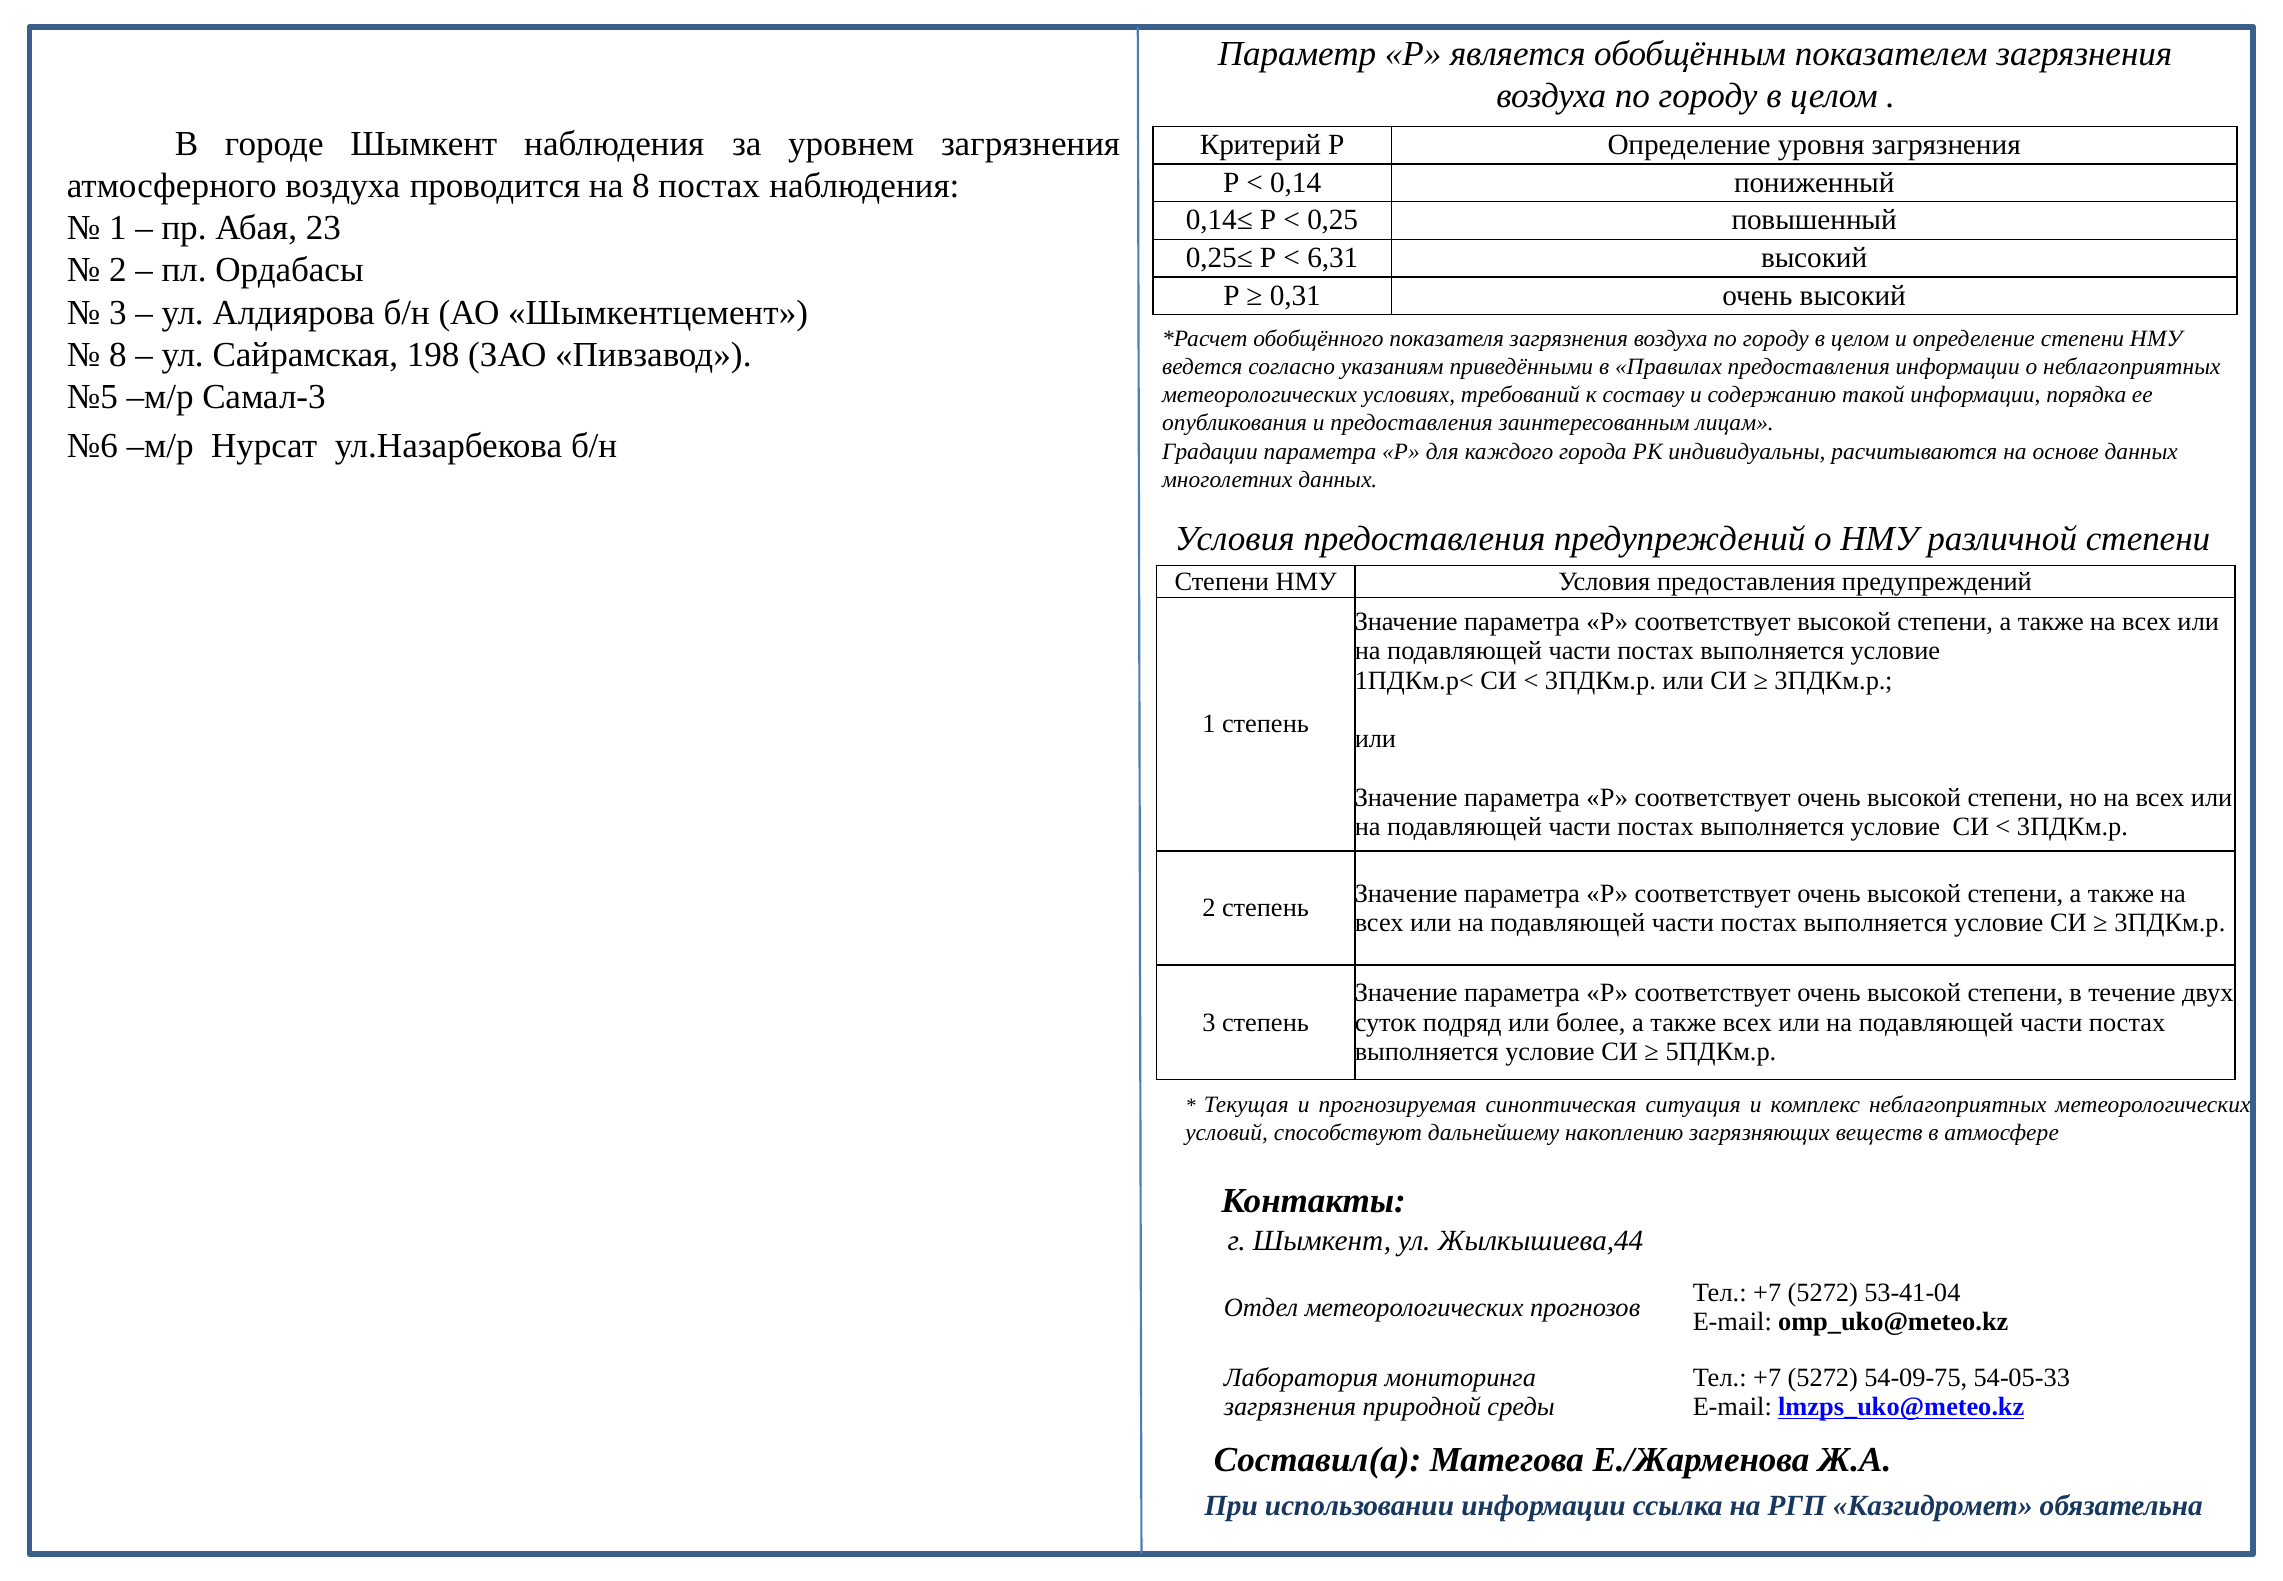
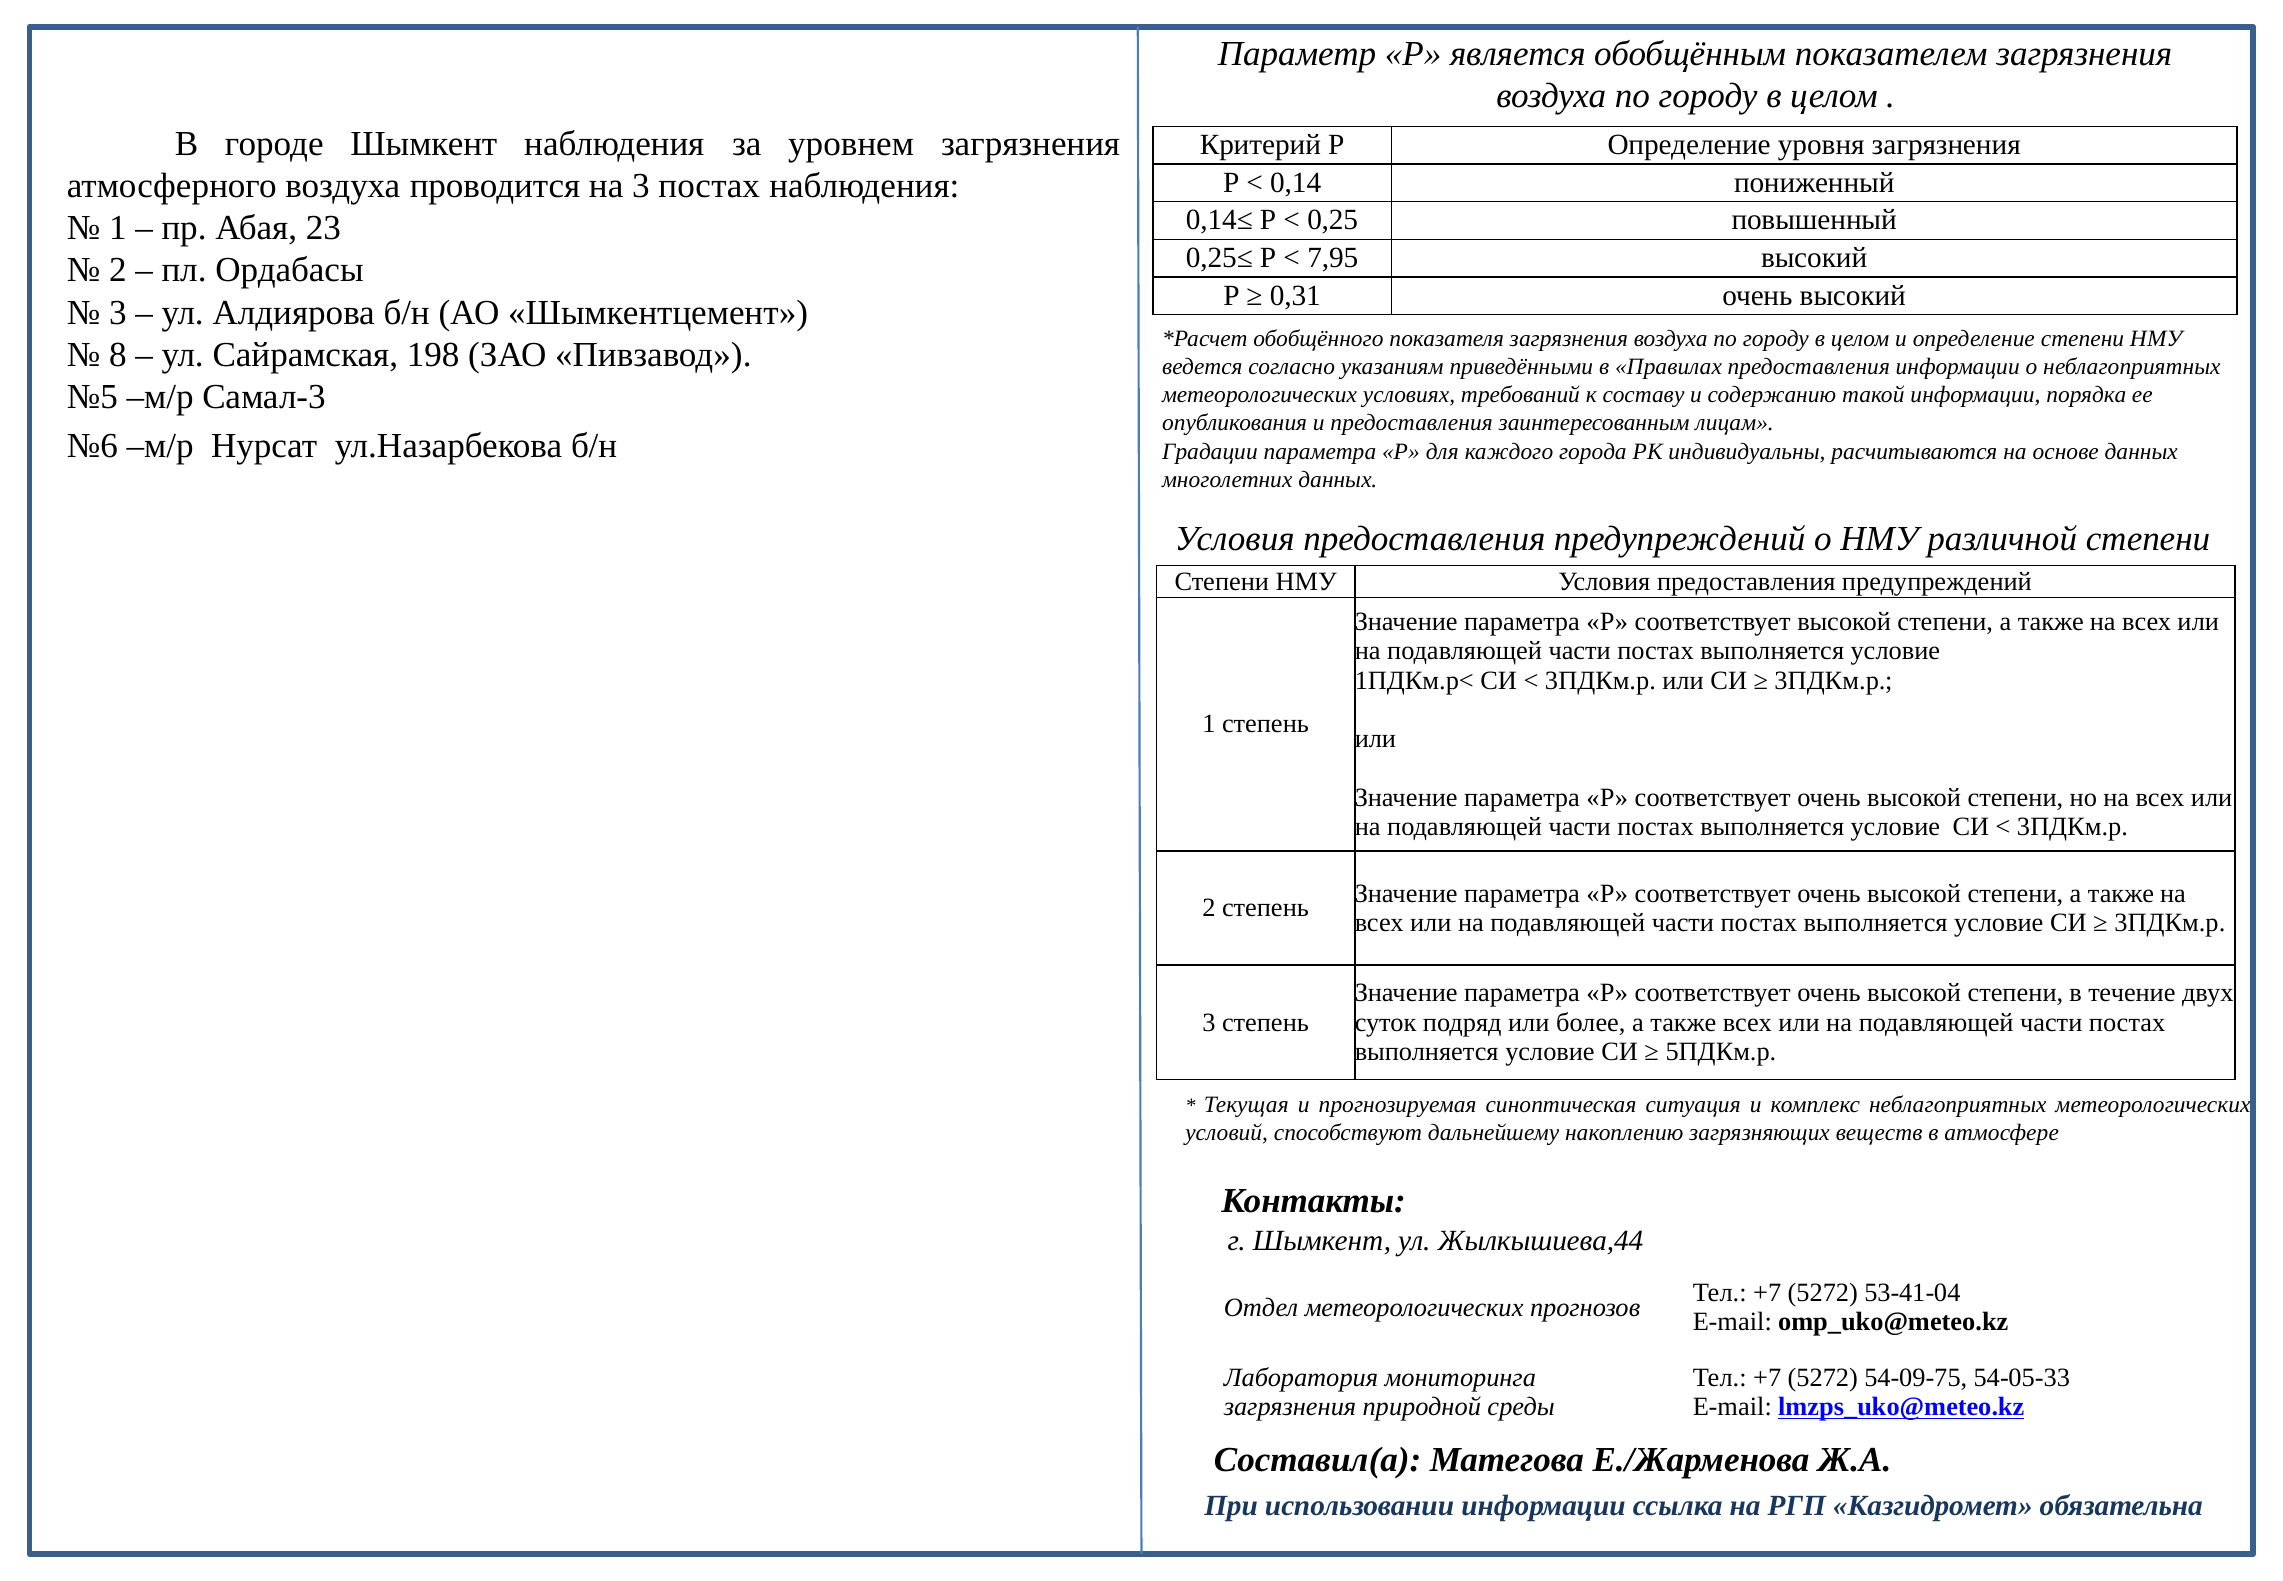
на 8: 8 -> 3
6,31: 6,31 -> 7,95
